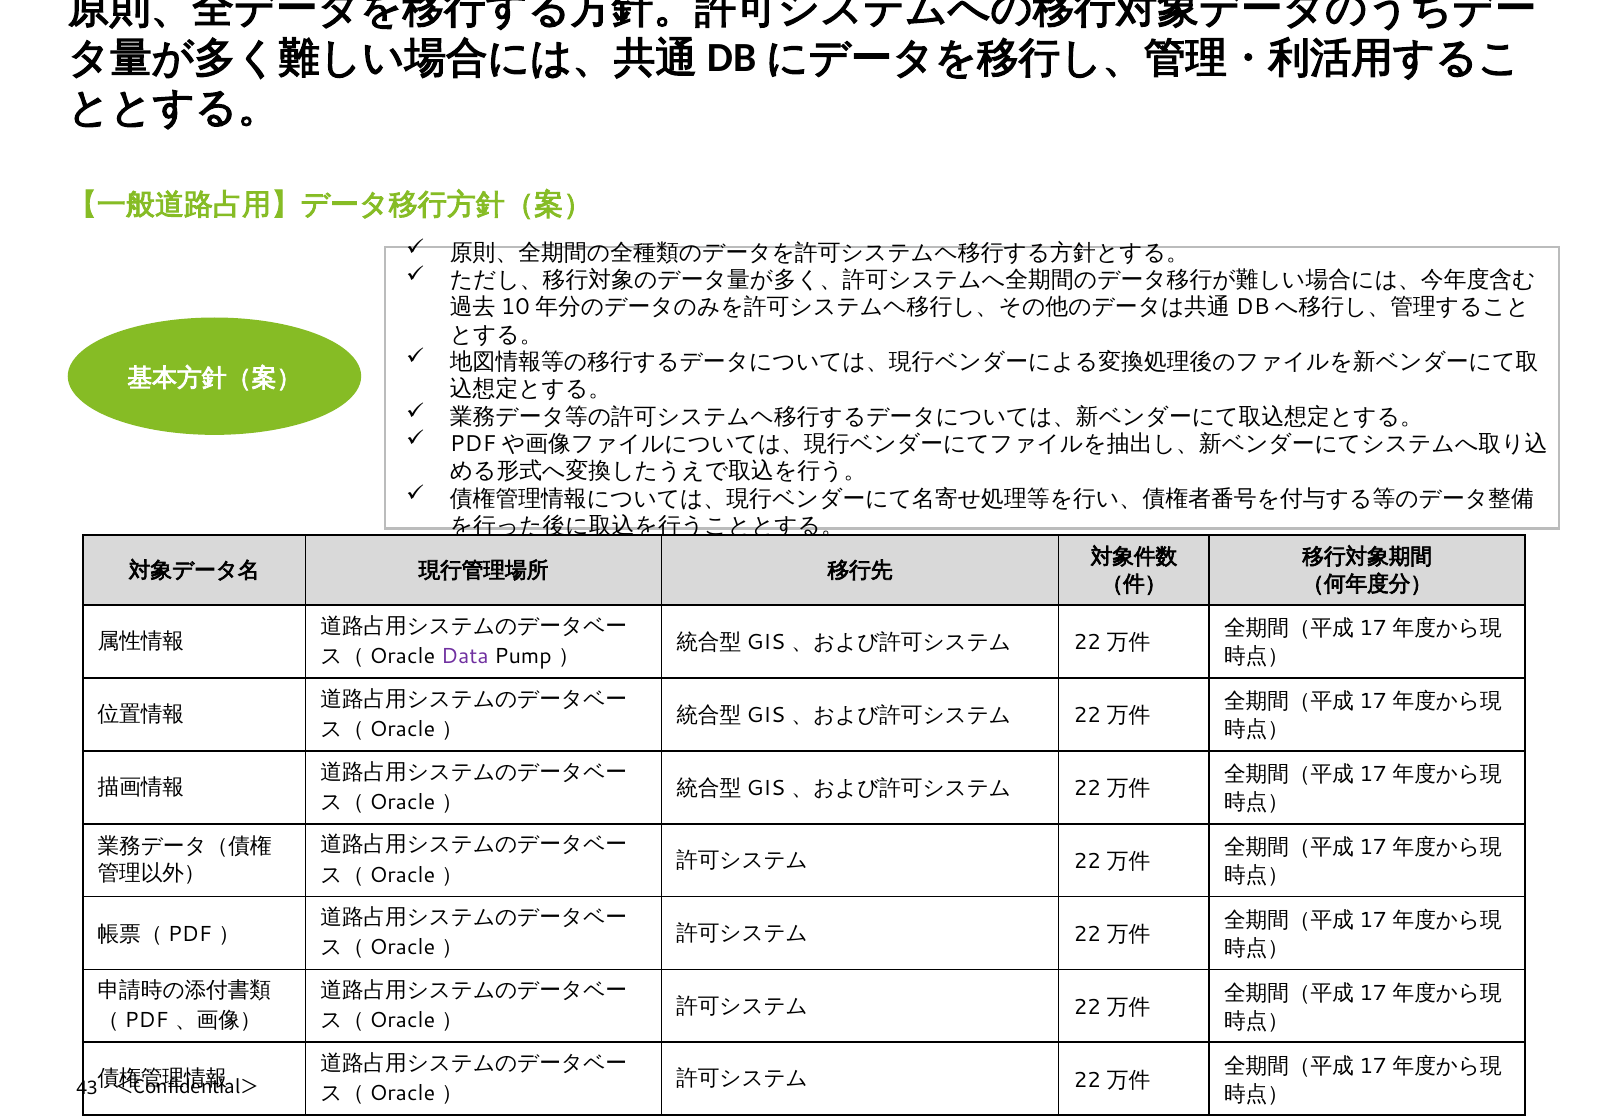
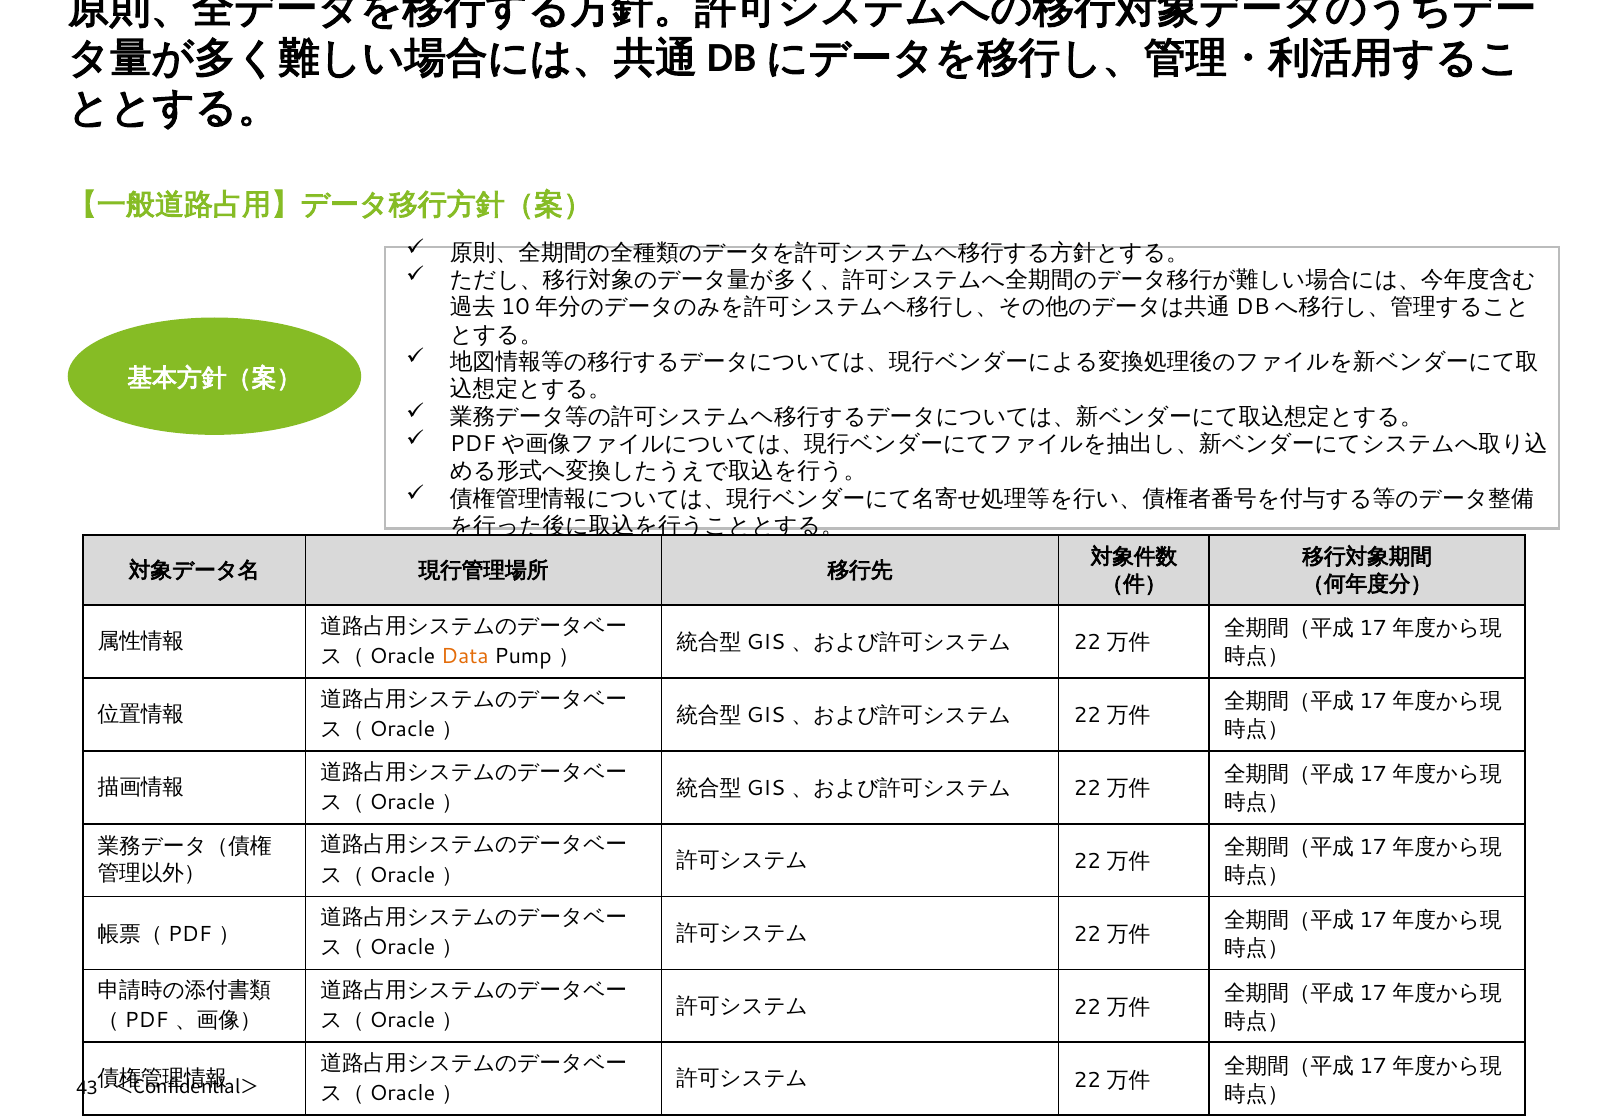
Data colour: purple -> orange
